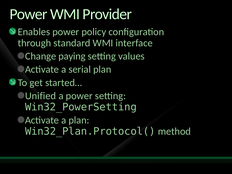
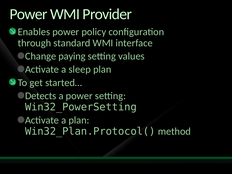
serial: serial -> sleep
Unified: Unified -> Detects
